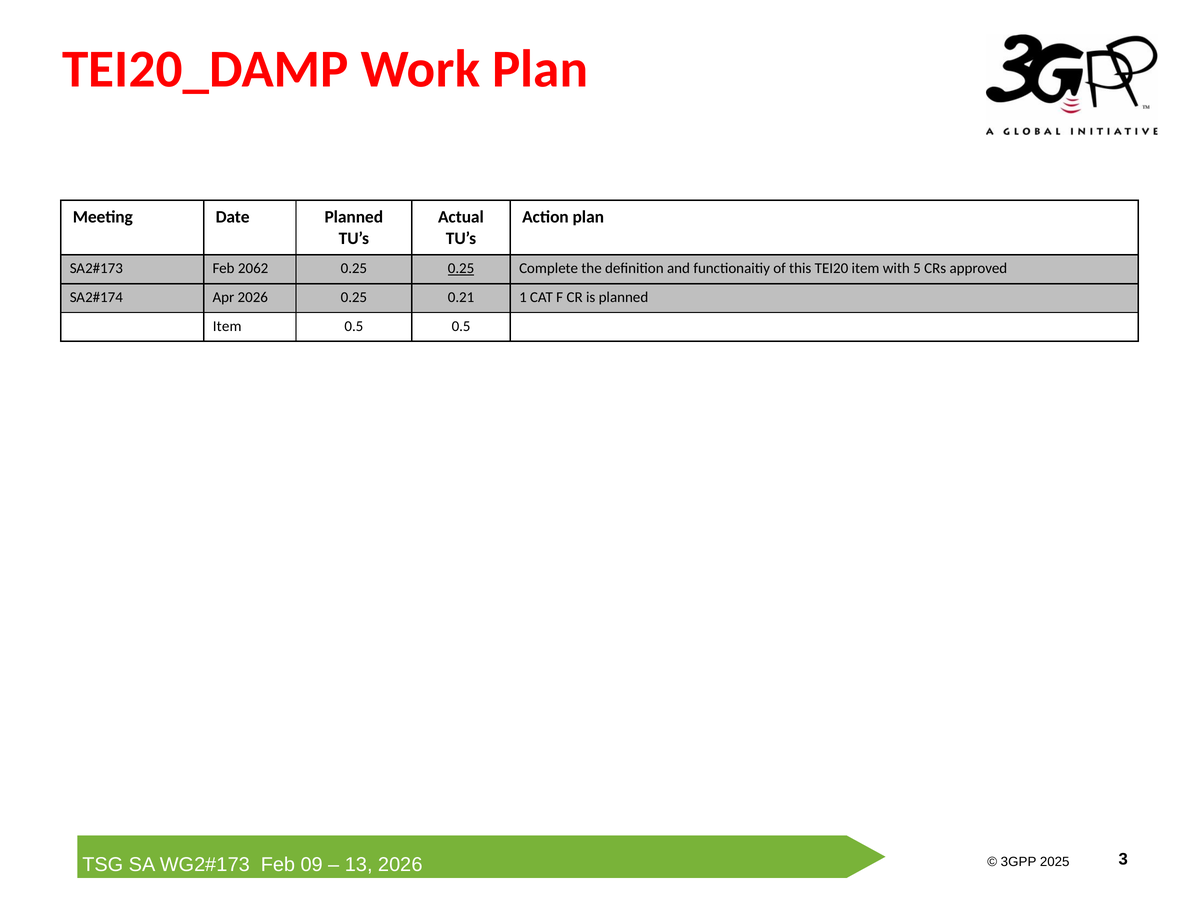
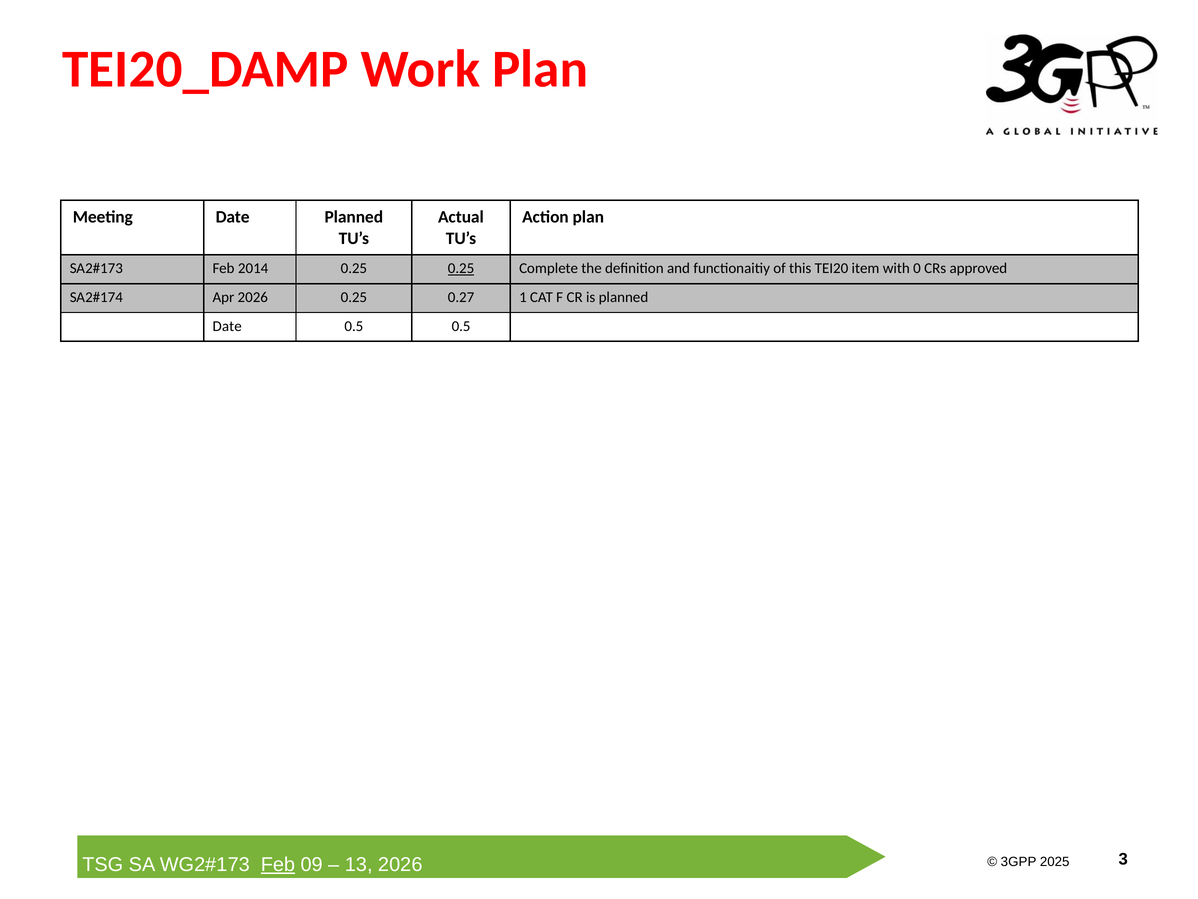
2062: 2062 -> 2014
5: 5 -> 0
0.21: 0.21 -> 0.27
Item at (227, 326): Item -> Date
Feb at (278, 864) underline: none -> present
